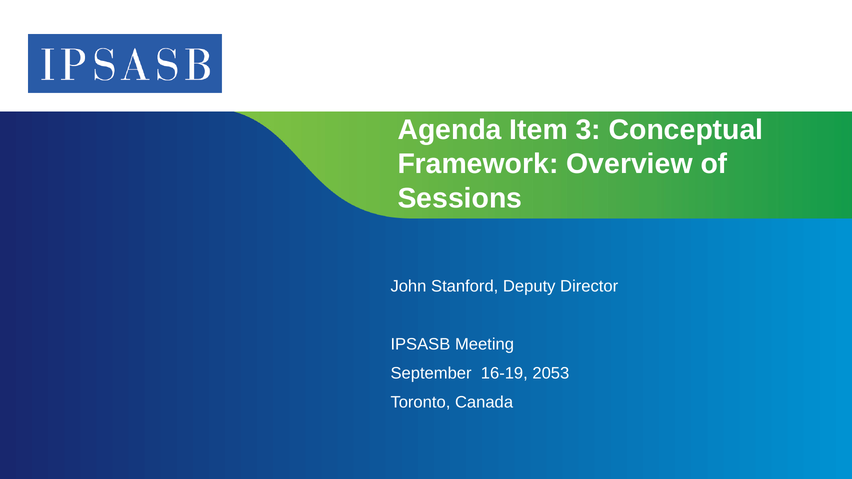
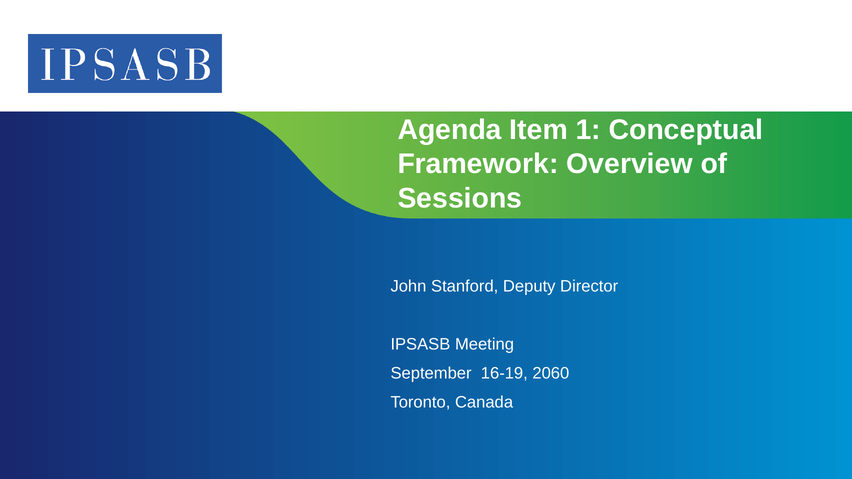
Item 3: 3 -> 1
2053: 2053 -> 2060
